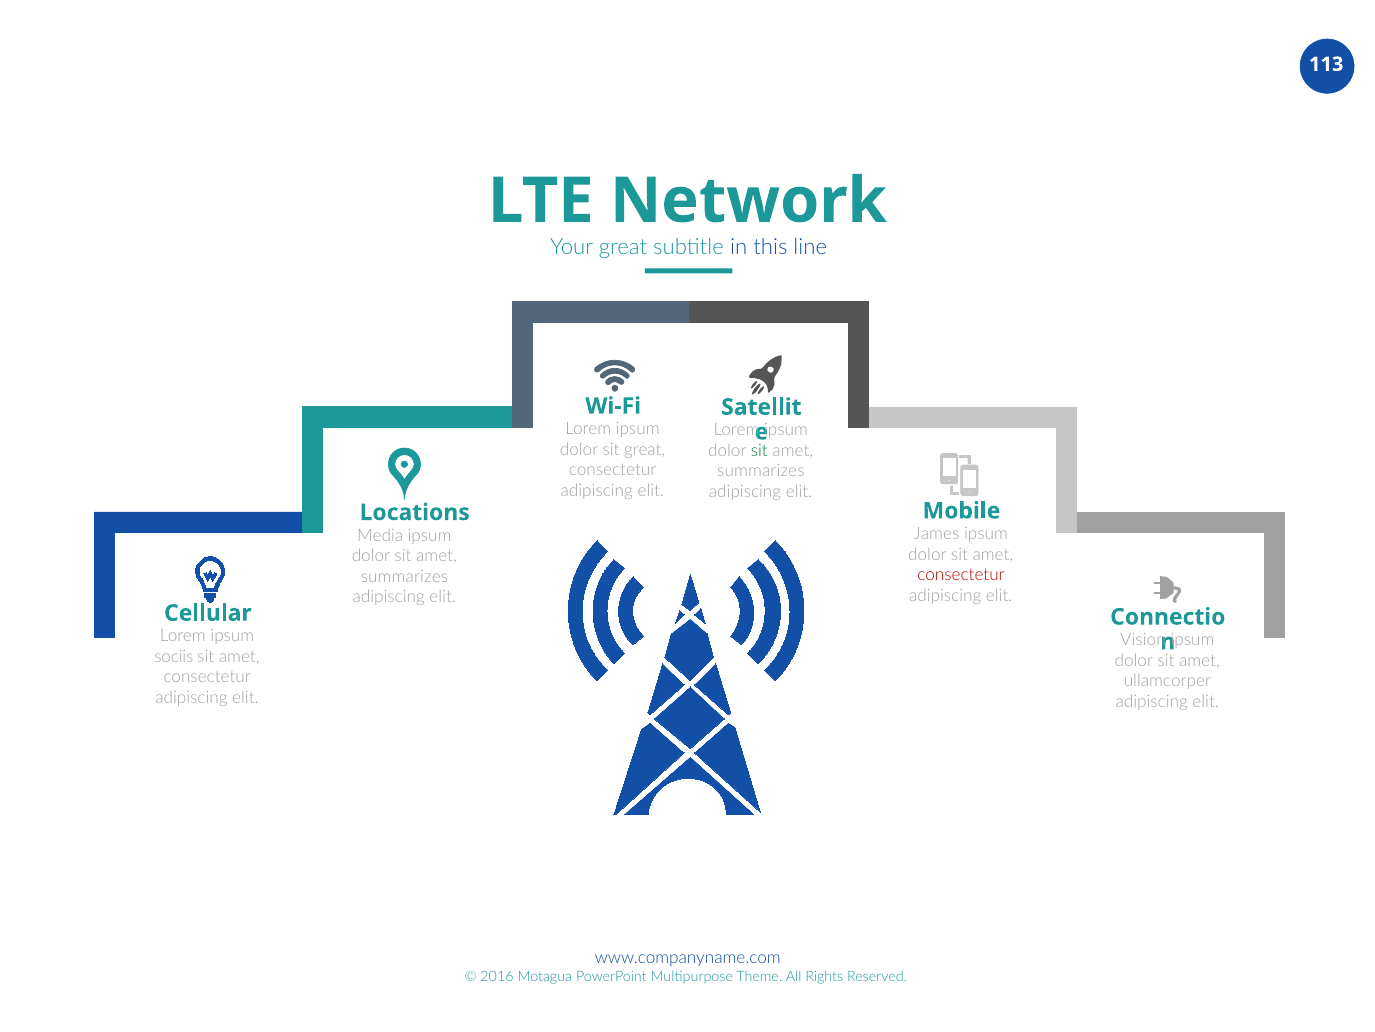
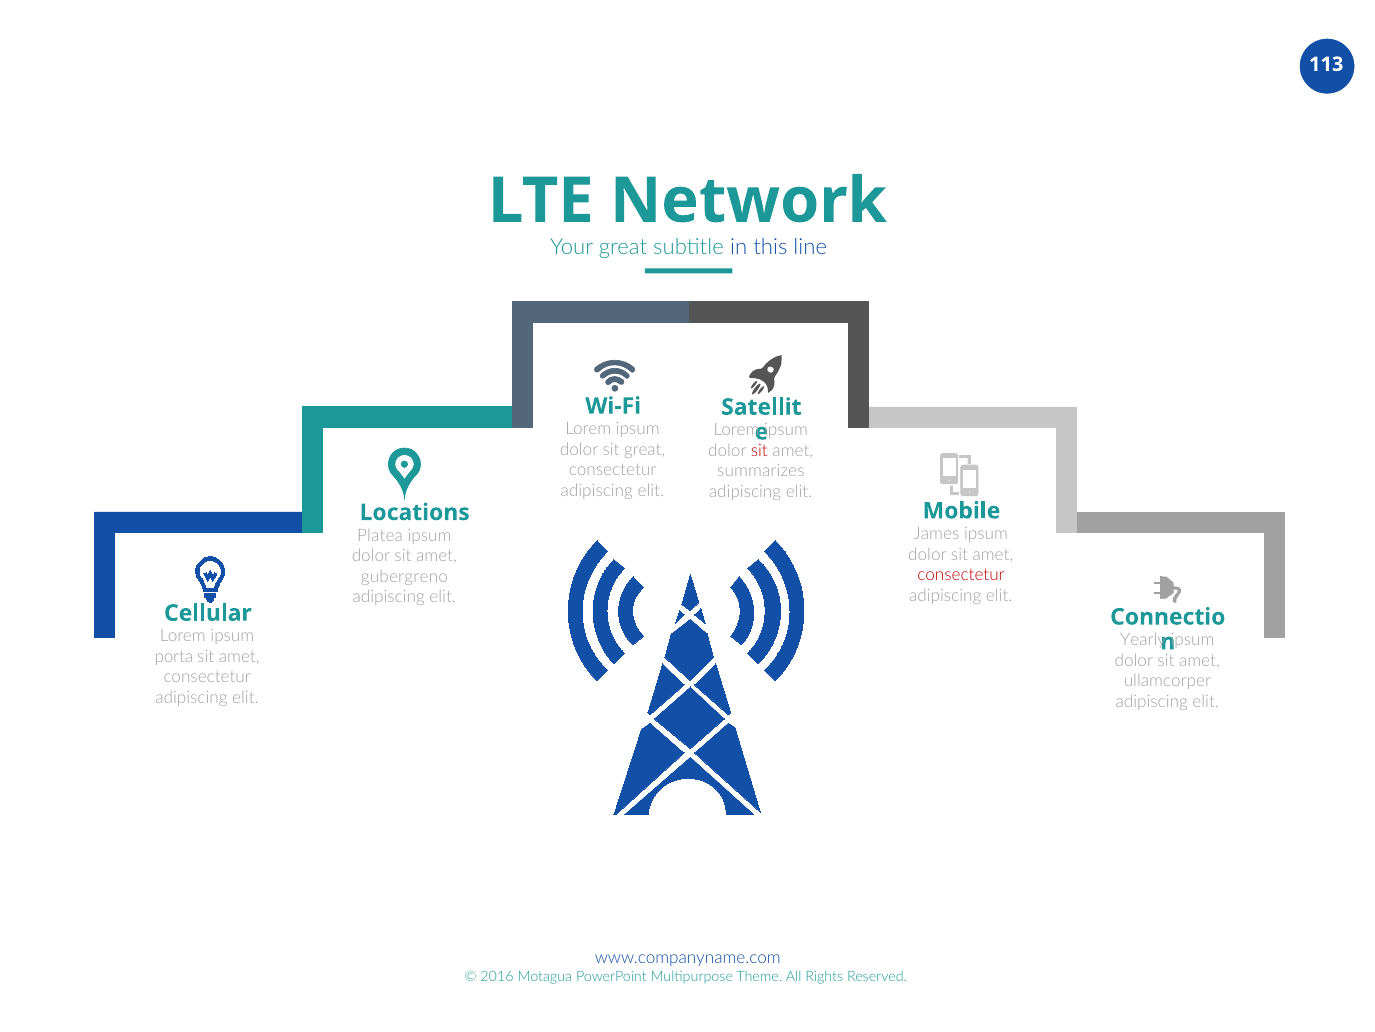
sit at (759, 450) colour: green -> red
Media: Media -> Platea
summarizes at (404, 576): summarizes -> gubergreno
Vision: Vision -> Yearly
sociis: sociis -> porta
